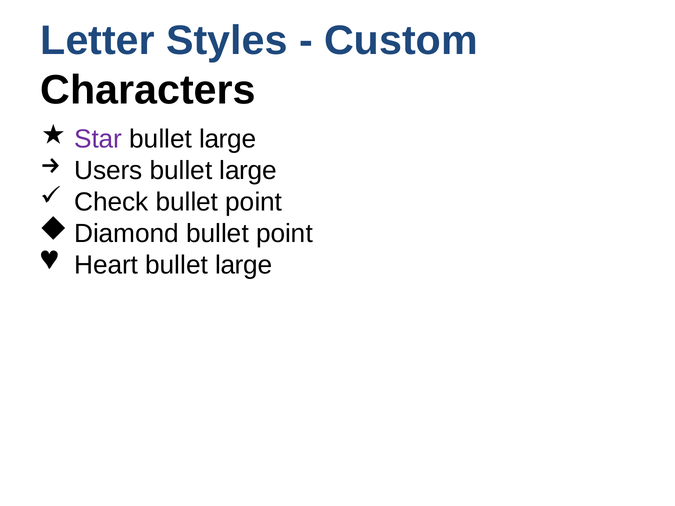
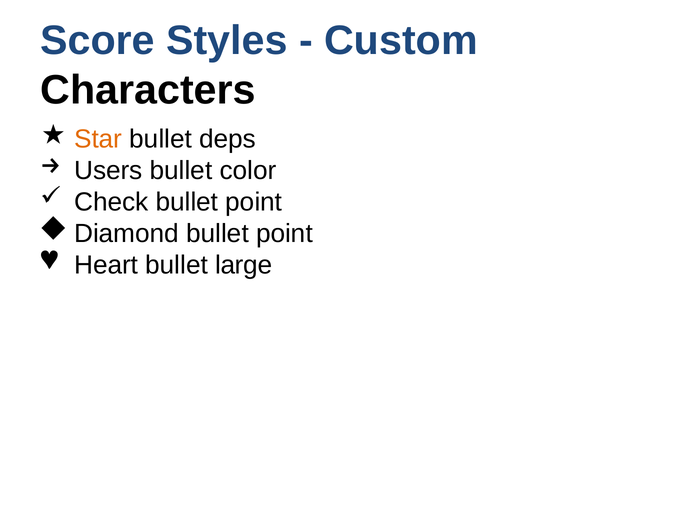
Letter: Letter -> Score
Star colour: purple -> orange
large at (228, 139): large -> deps
large at (248, 171): large -> color
